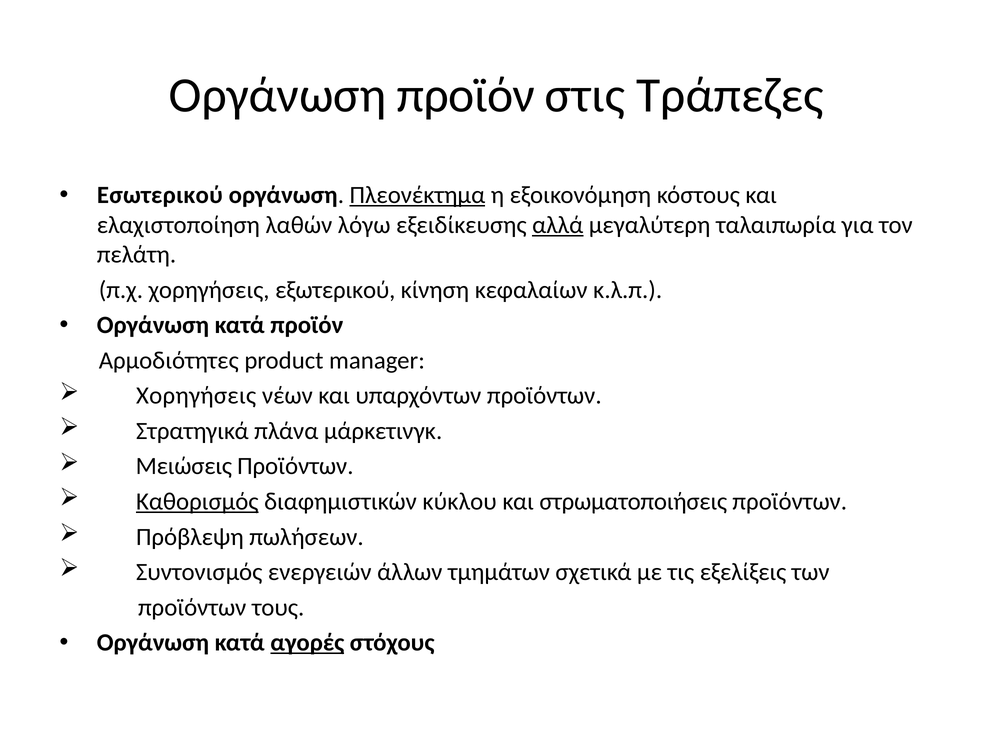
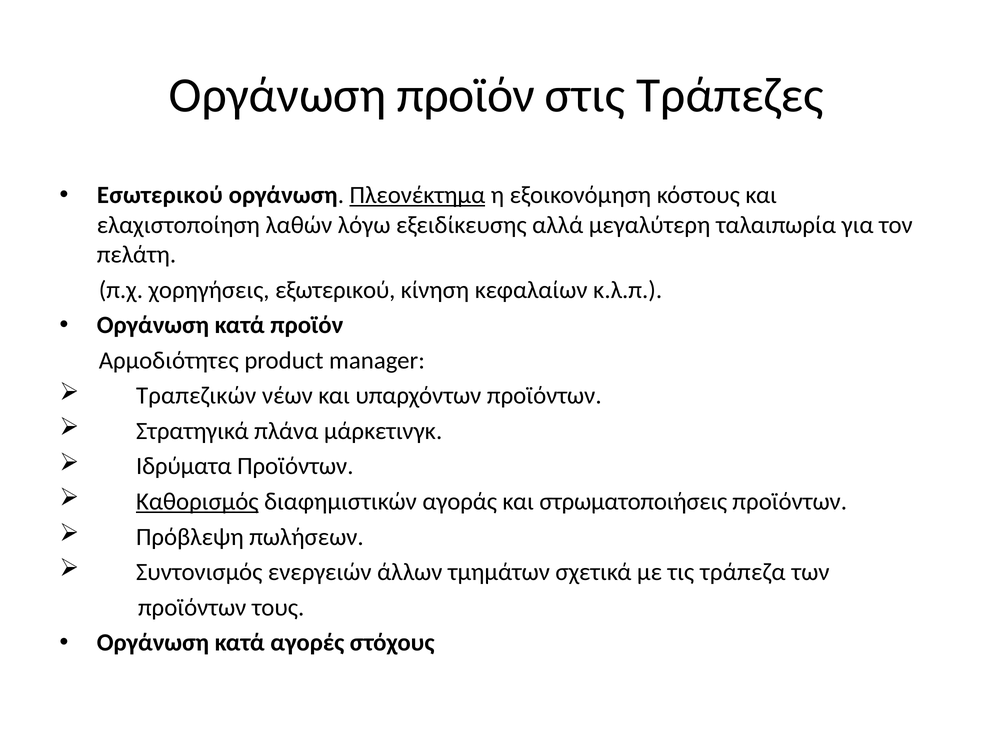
αλλά underline: present -> none
Χορηγήσεις at (196, 396): Χορηγήσεις -> Τραπεζικών
Μειώσεις: Μειώσεις -> Ιδρύματα
κύκλου: κύκλου -> αγοράς
εξελίξεις: εξελίξεις -> τράπεζα
αγορές underline: present -> none
